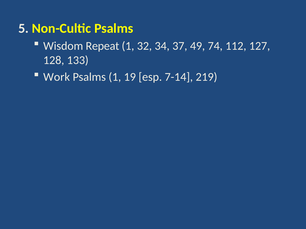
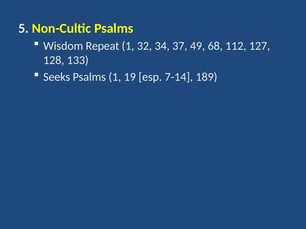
74: 74 -> 68
Work: Work -> Seeks
219: 219 -> 189
